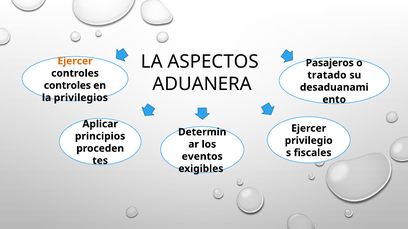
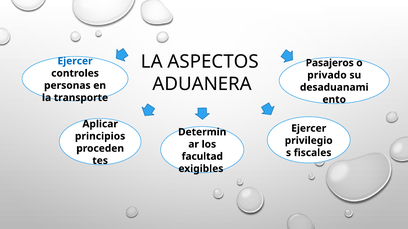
Ejercer at (75, 61) colour: orange -> blue
tratado: tratado -> privado
controles at (67, 86): controles -> personas
privilegios: privilegios -> transporte
eventos: eventos -> facultad
